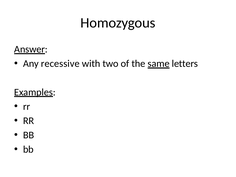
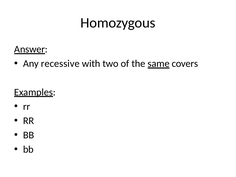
letters: letters -> covers
